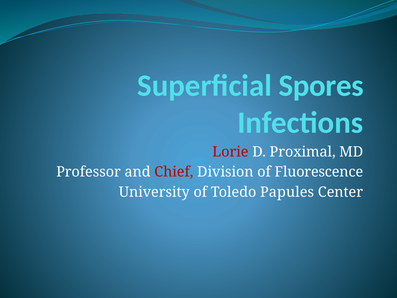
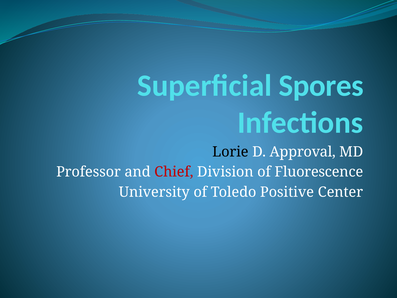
Lorie colour: red -> black
Proximal: Proximal -> Approval
Papules: Papules -> Positive
